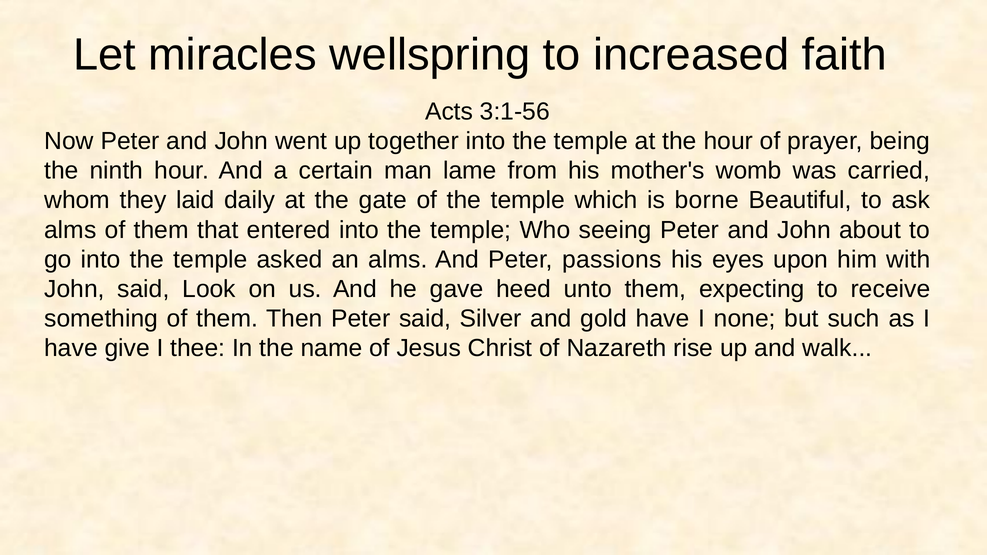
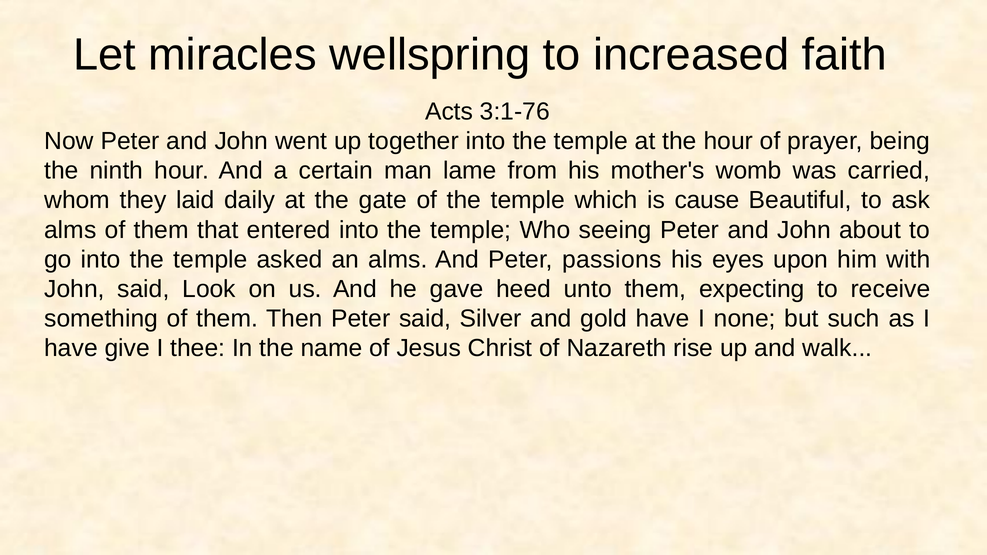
3:1-56: 3:1-56 -> 3:1-76
borne: borne -> cause
